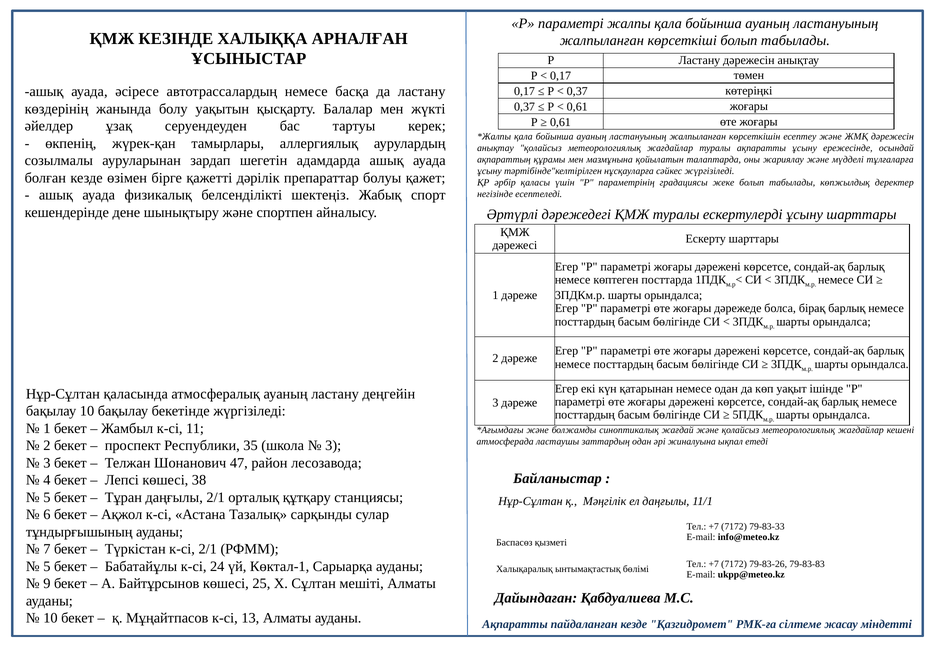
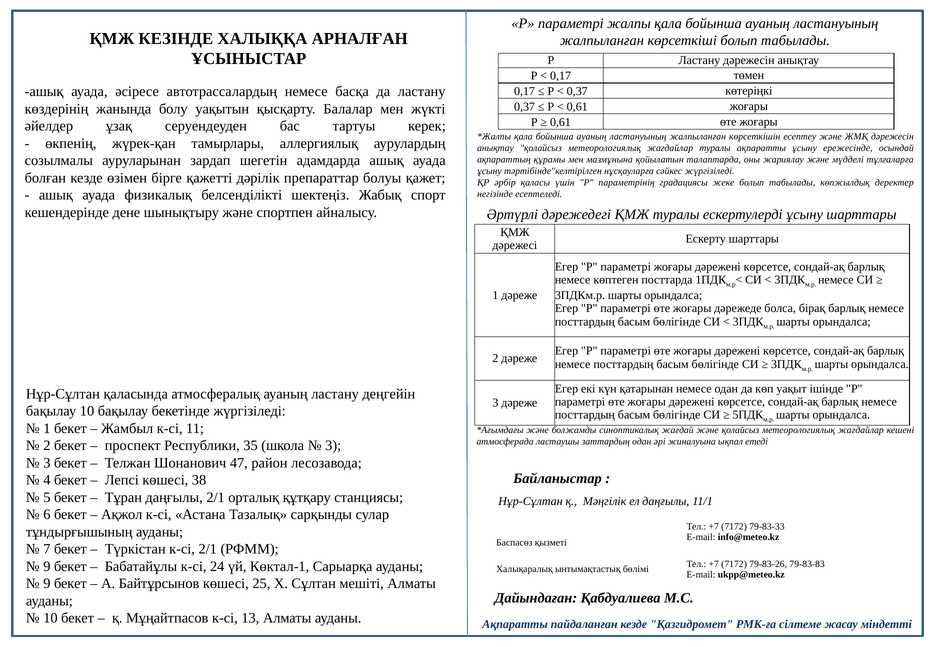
5 at (47, 567): 5 -> 9
